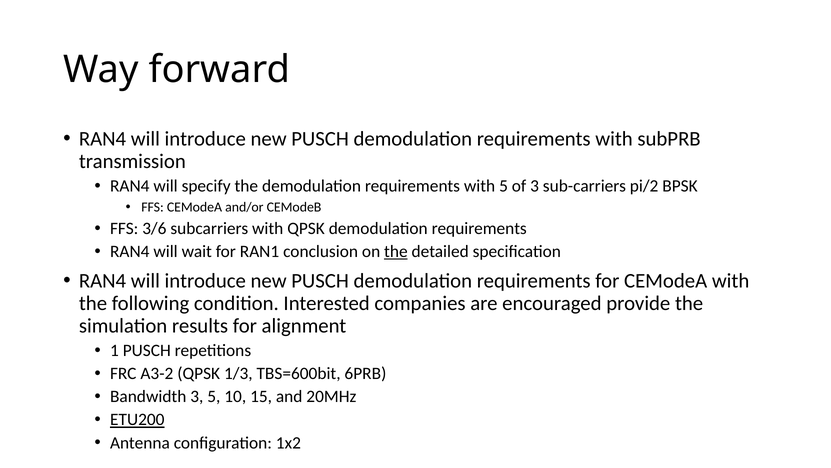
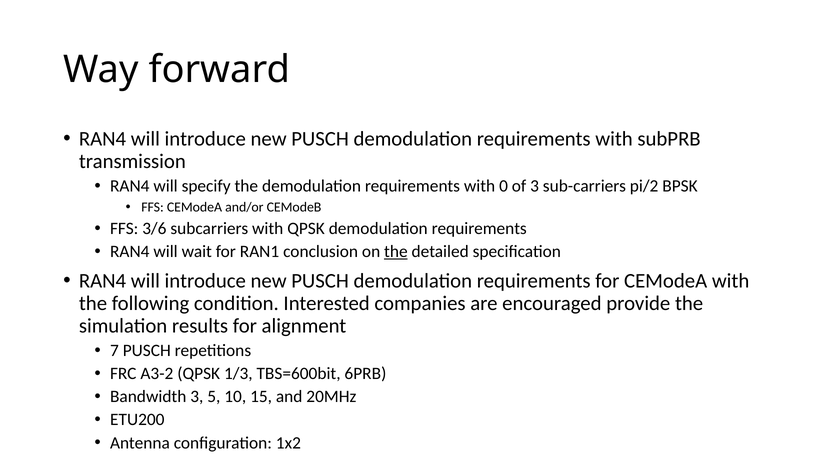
with 5: 5 -> 0
1: 1 -> 7
ETU200 underline: present -> none
